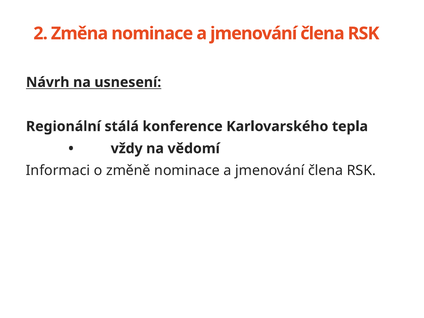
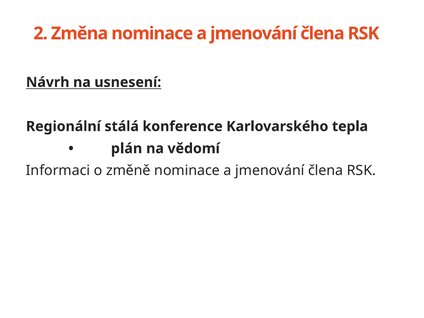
vždy: vždy -> plán
